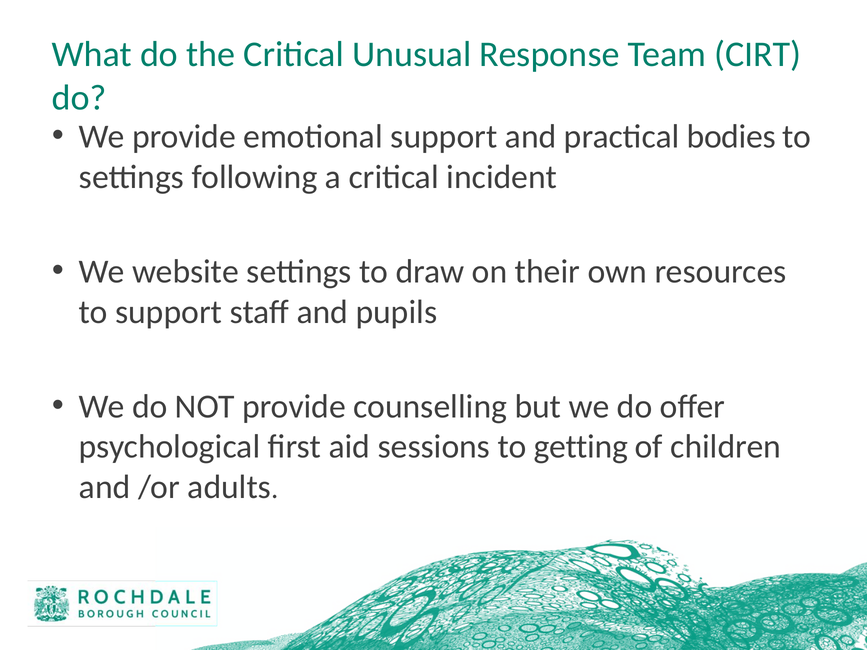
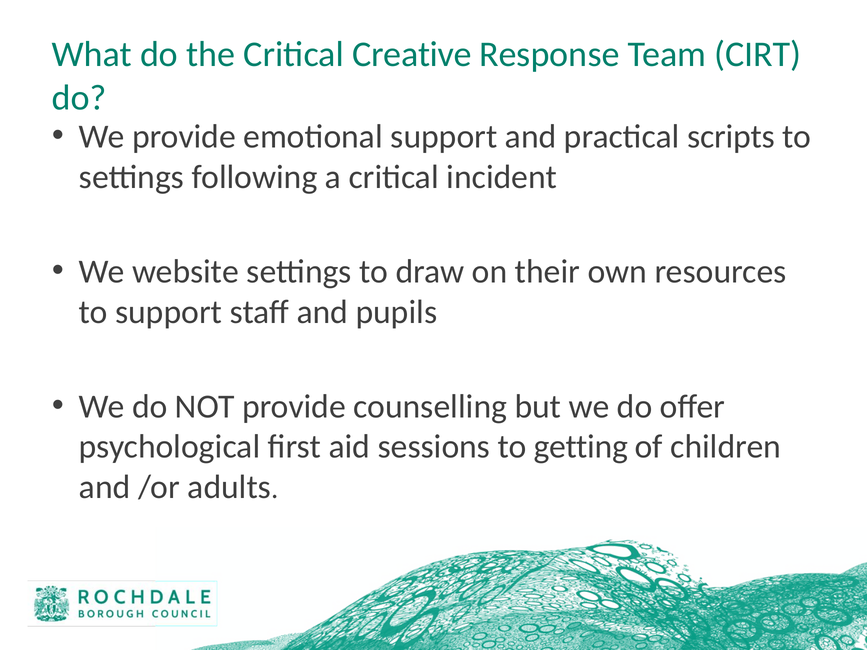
Unusual: Unusual -> Creative
bodies: bodies -> scripts
